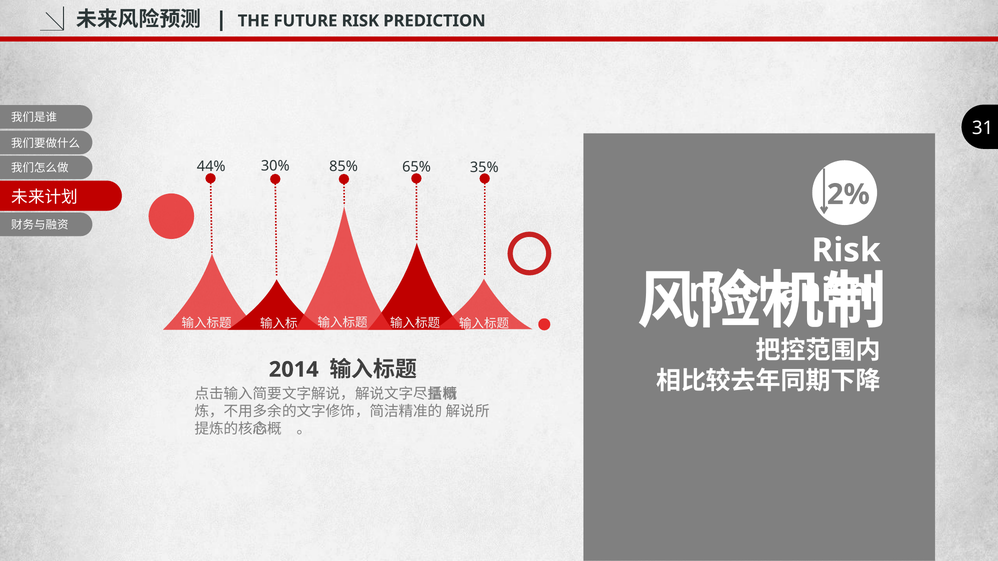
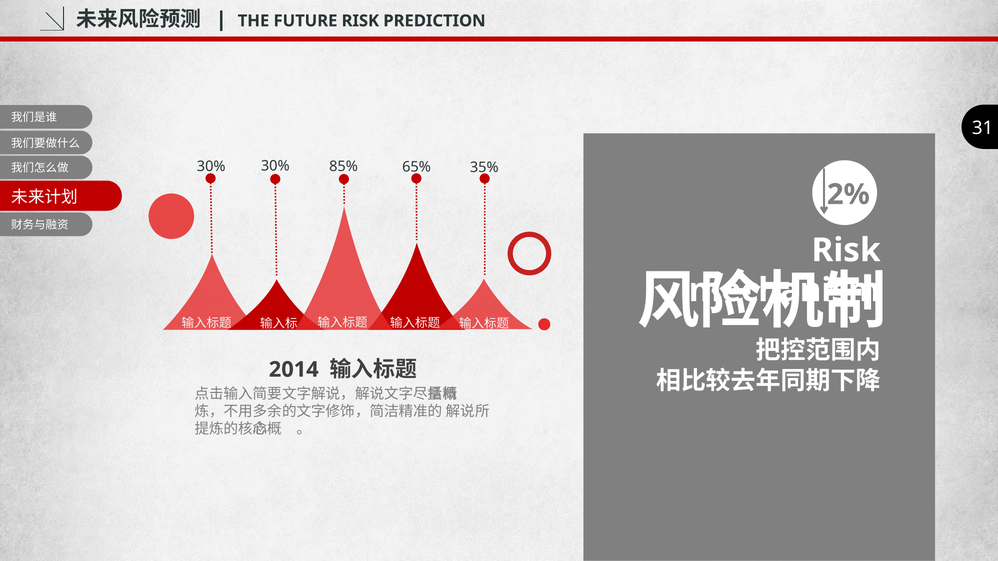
44% at (211, 167): 44% -> 30%
